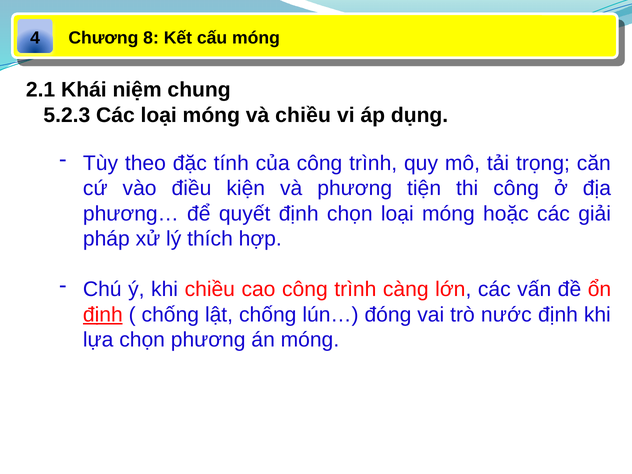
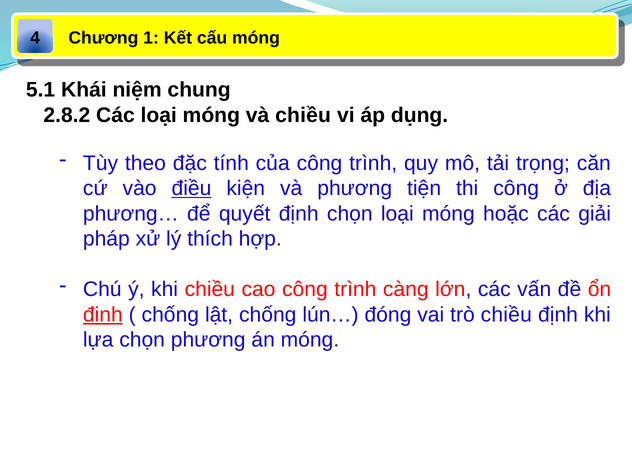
8: 8 -> 1
2.1: 2.1 -> 5.1
5.2.3: 5.2.3 -> 2.8.2
điều underline: none -> present
trò nước: nước -> chiều
